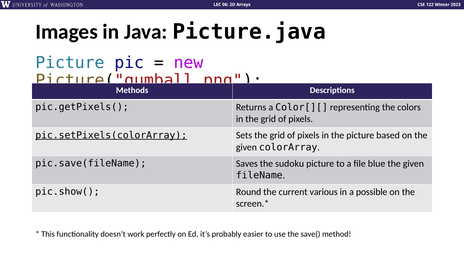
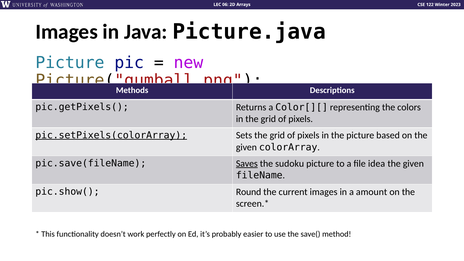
Saves underline: none -> present
blue: blue -> idea
current various: various -> images
possible: possible -> amount
